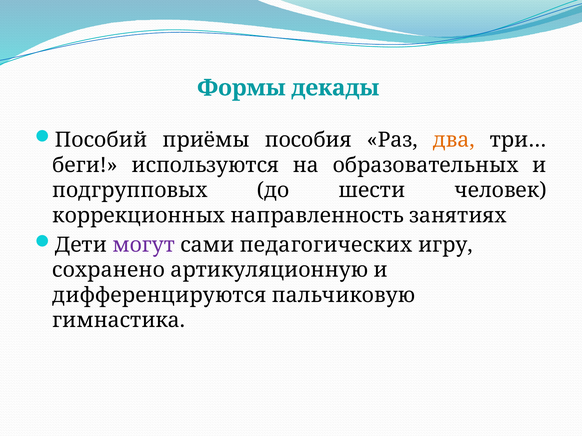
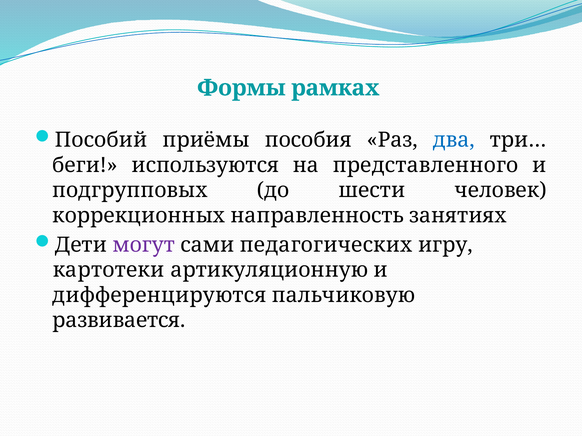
декады: декады -> рамках
два colour: orange -> blue
образовательных: образовательных -> представленного
сохранено: сохранено -> картотеки
гимнастика: гимнастика -> развивается
